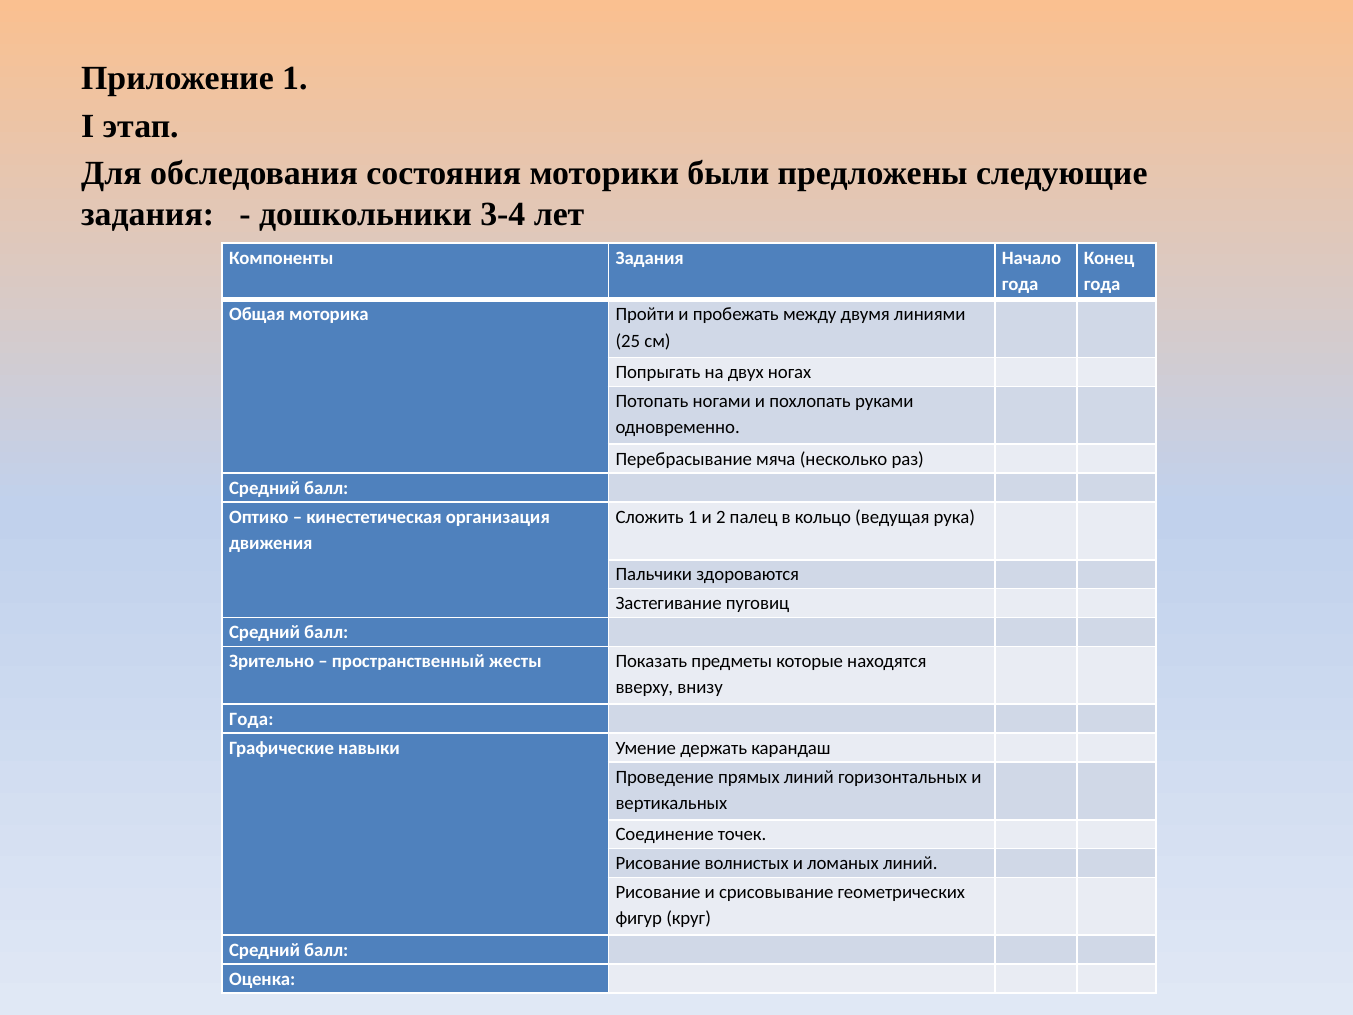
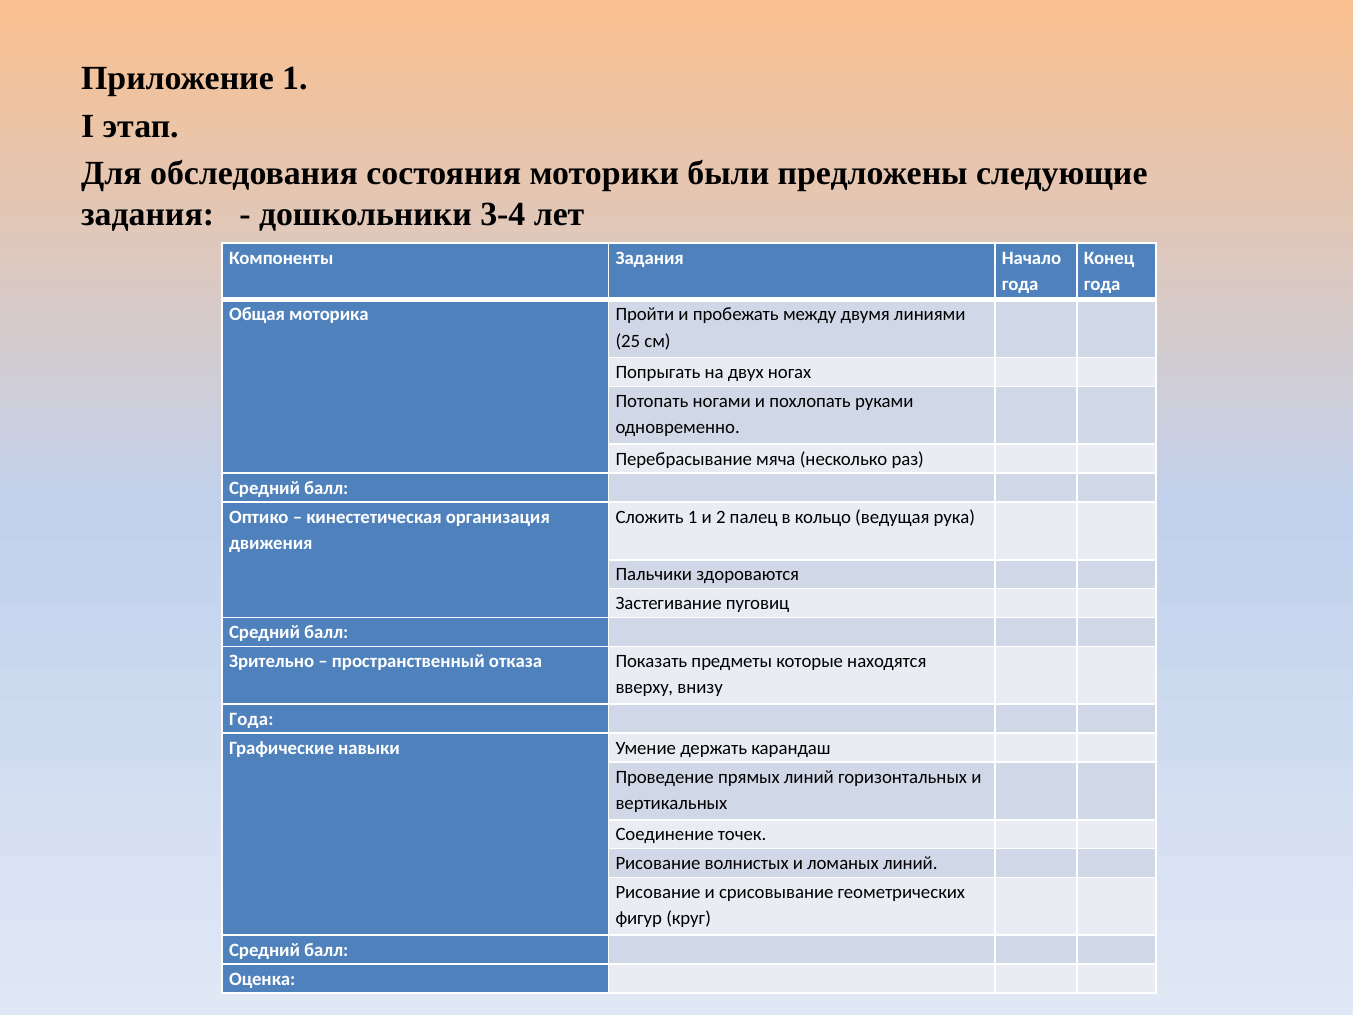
жесты: жесты -> отказа
